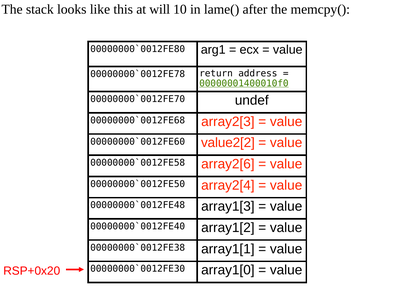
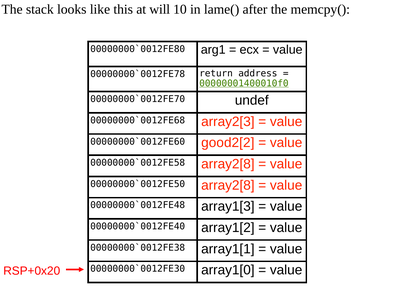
value2[2: value2[2 -> good2[2
array2[6 at (228, 164): array2[6 -> array2[8
array2[4 at (228, 185): array2[4 -> array2[8
